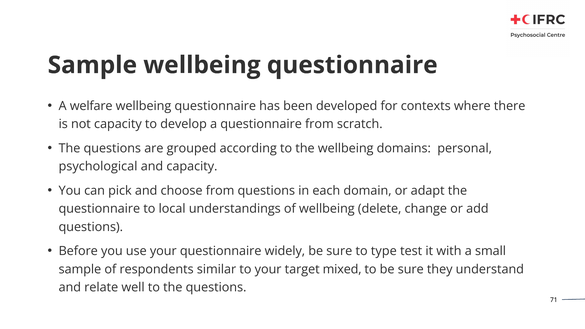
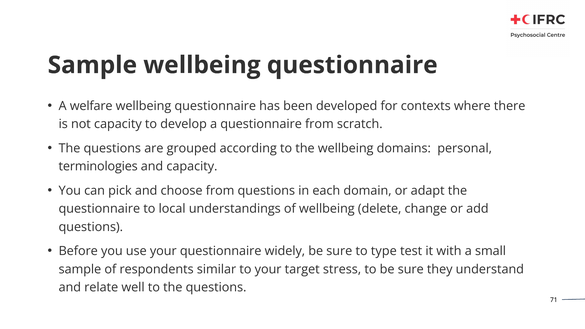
psychological: psychological -> terminologies
mixed: mixed -> stress
